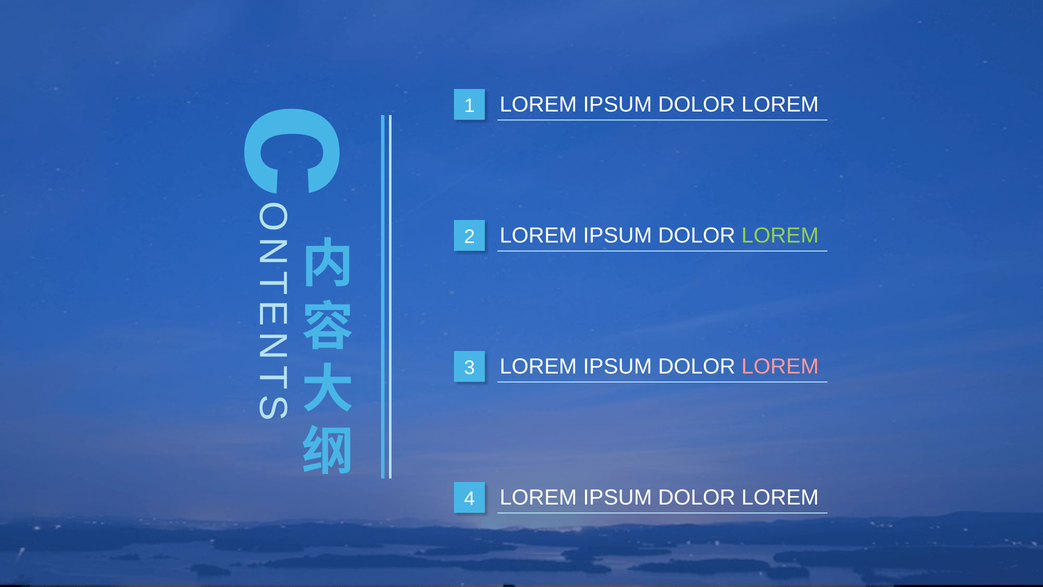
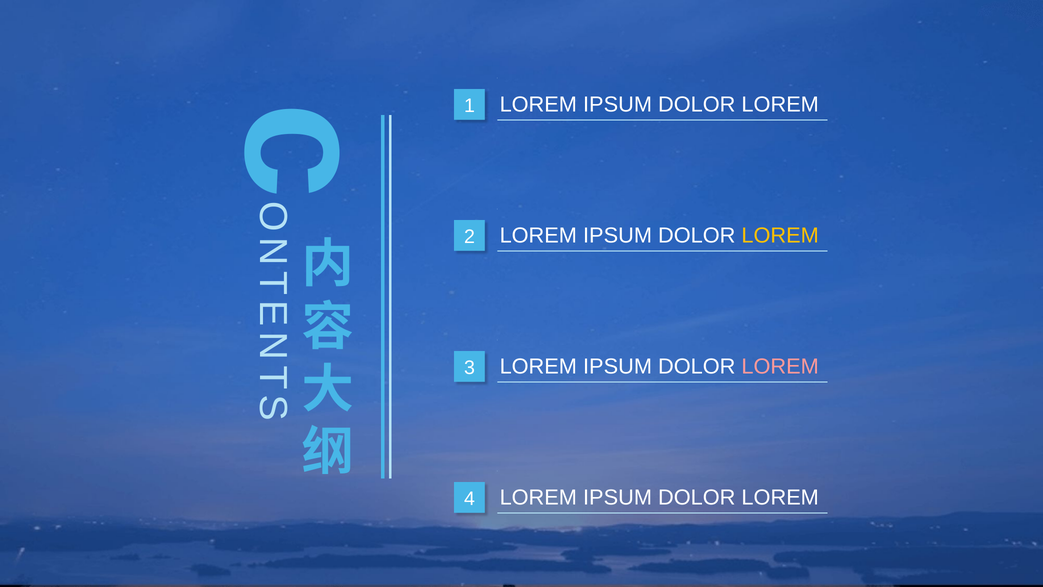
LOREM at (780, 235) colour: light green -> yellow
